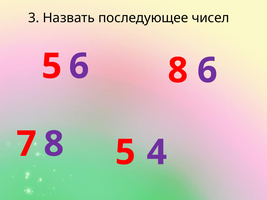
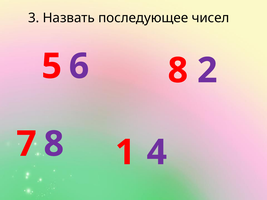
8 6: 6 -> 2
8 5: 5 -> 1
